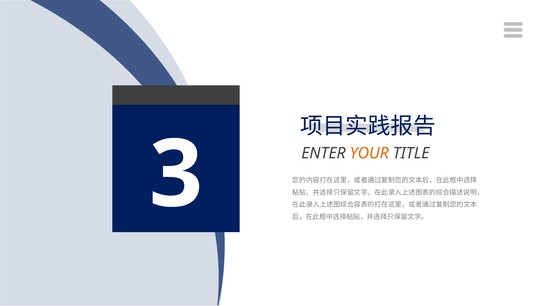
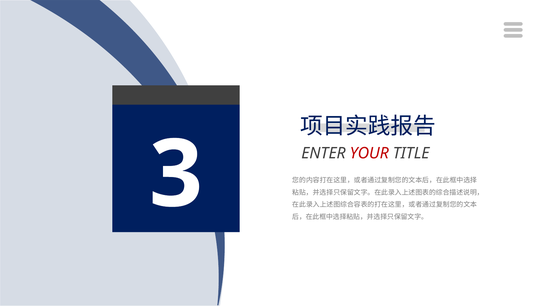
YOUR colour: orange -> red
